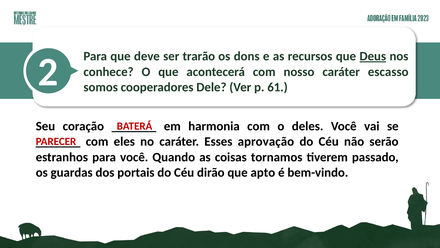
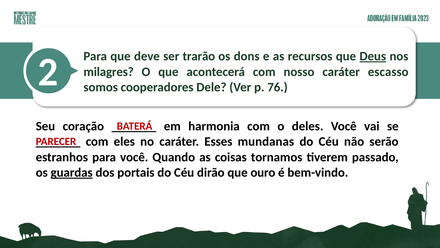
conhece: conhece -> milagres
61: 61 -> 76
aprovação: aprovação -> mundanas
guardas underline: none -> present
apto: apto -> ouro
